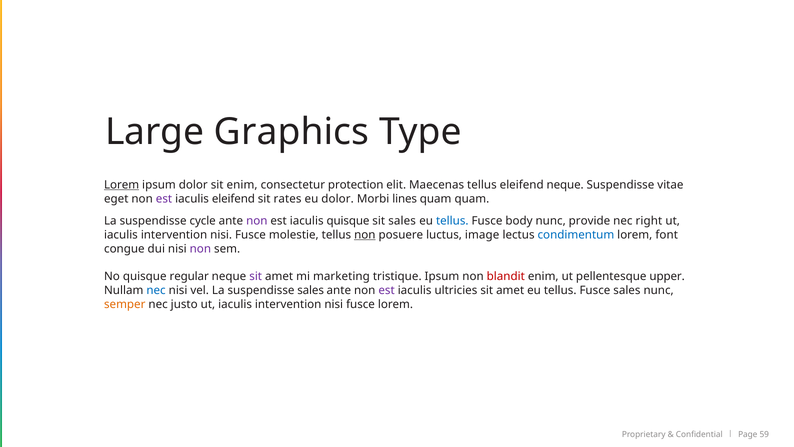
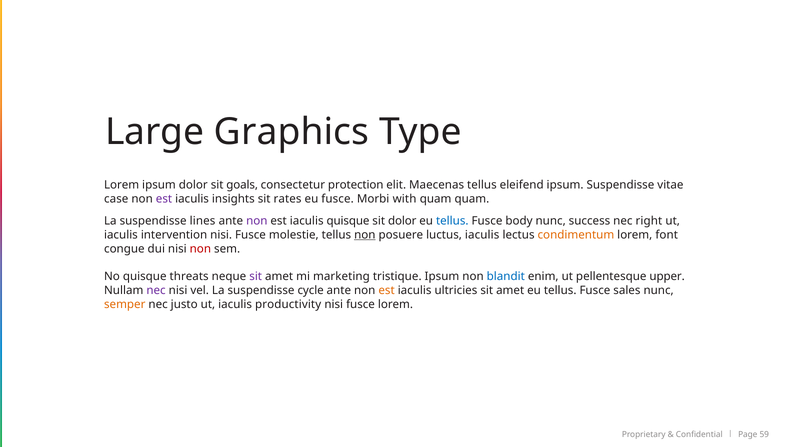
Lorem at (122, 185) underline: present -> none
sit enim: enim -> goals
eleifend neque: neque -> ipsum
eget: eget -> case
iaculis eleifend: eleifend -> insights
eu dolor: dolor -> fusce
lines: lines -> with
cycle: cycle -> lines
sit sales: sales -> dolor
provide: provide -> success
luctus image: image -> iaculis
condimentum colour: blue -> orange
non at (200, 249) colour: purple -> red
regular: regular -> threats
blandit colour: red -> blue
nec at (156, 290) colour: blue -> purple
suspendisse sales: sales -> cycle
est at (387, 290) colour: purple -> orange
justo ut iaculis intervention: intervention -> productivity
